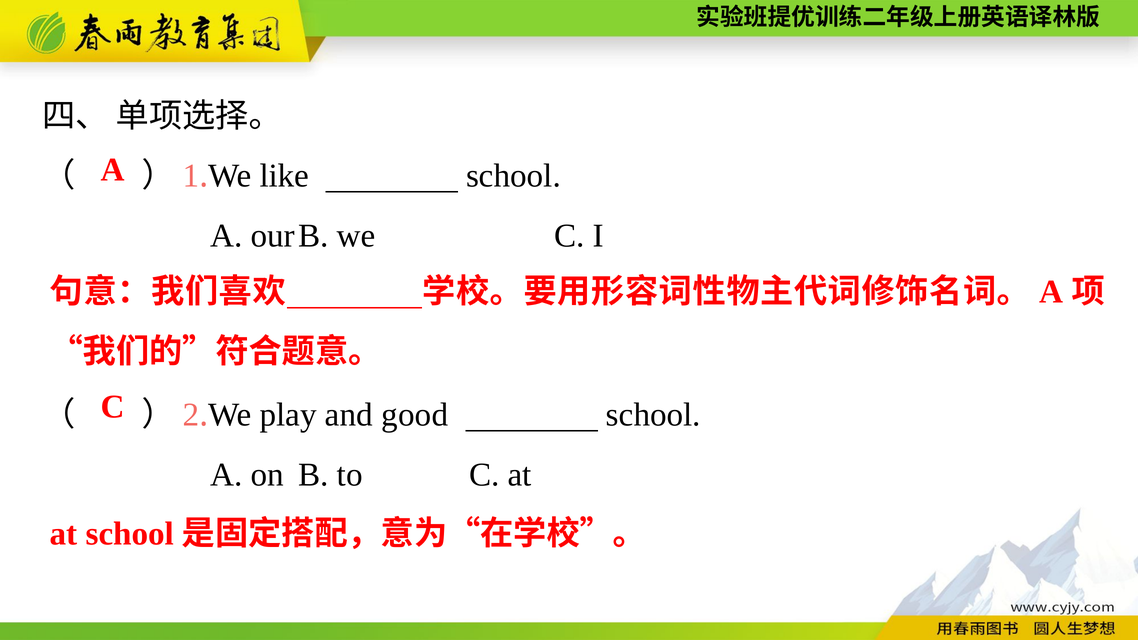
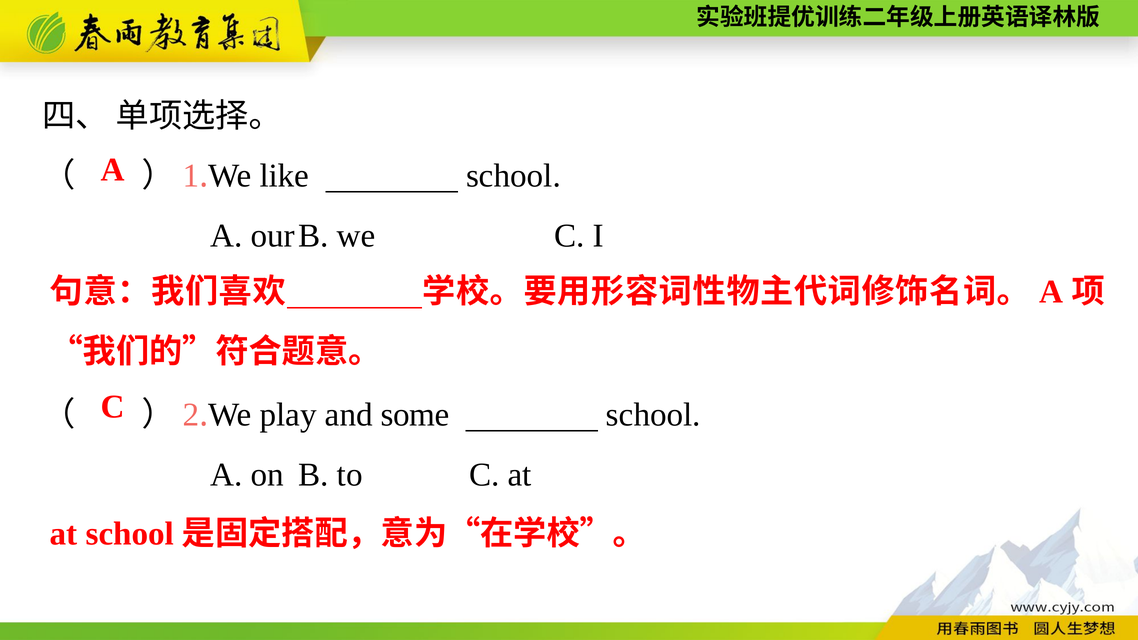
good: good -> some
